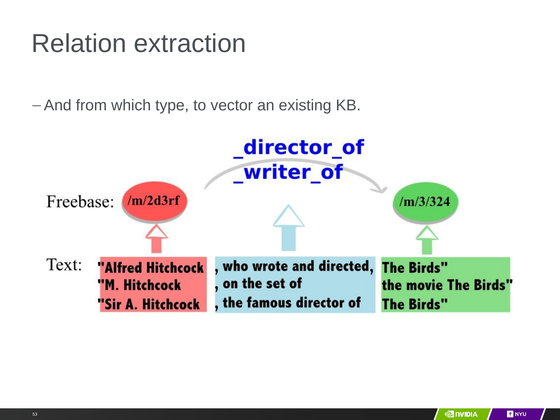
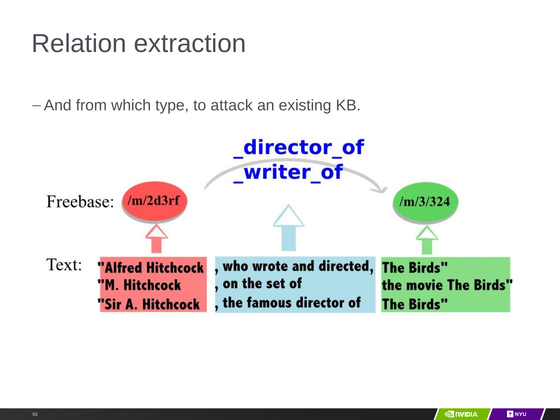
vector: vector -> attack
